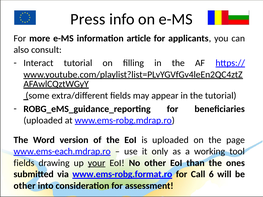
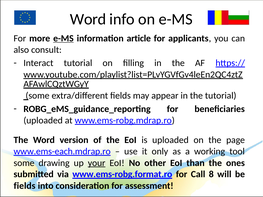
Press at (88, 19): Press -> Word
e-MS at (63, 38) underline: none -> present
fields at (24, 163): fields -> some
6: 6 -> 8
other at (25, 186): other -> fields
